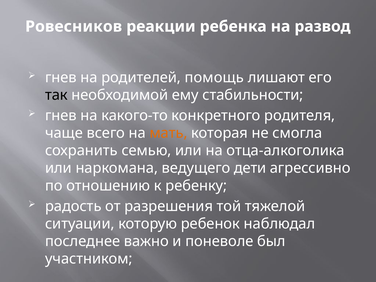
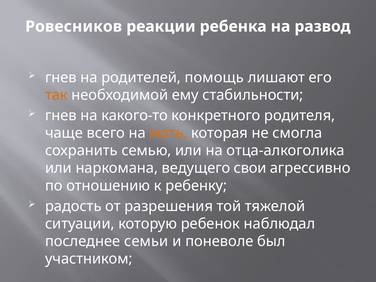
так colour: black -> orange
дети: дети -> свои
важно: важно -> семьи
